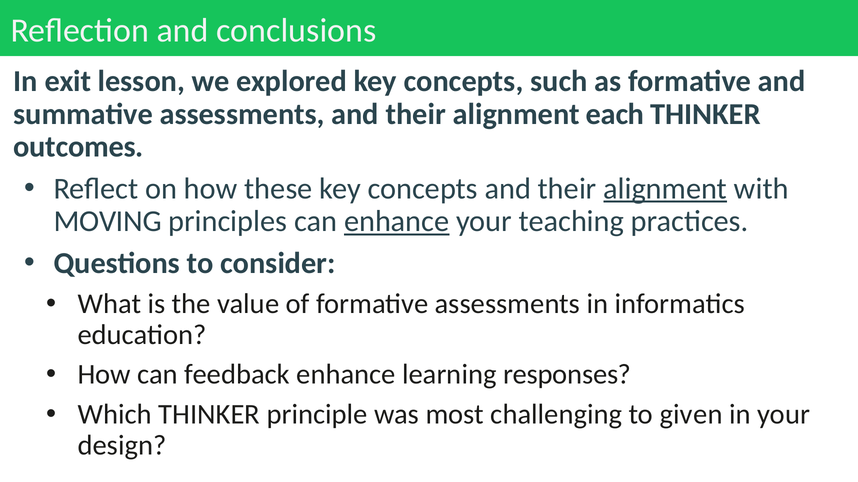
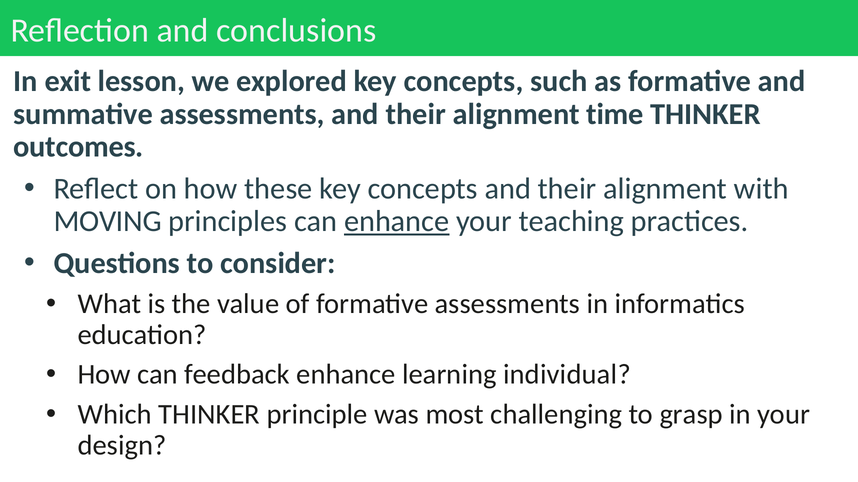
each: each -> time
alignment at (665, 189) underline: present -> none
responses: responses -> individual
given: given -> grasp
